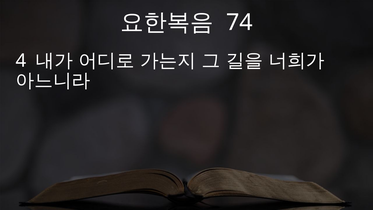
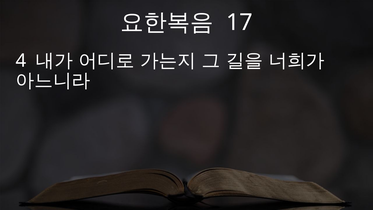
74: 74 -> 17
